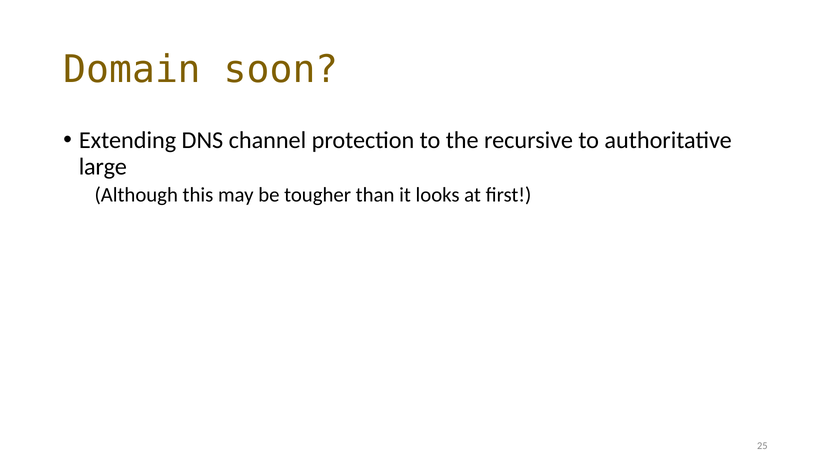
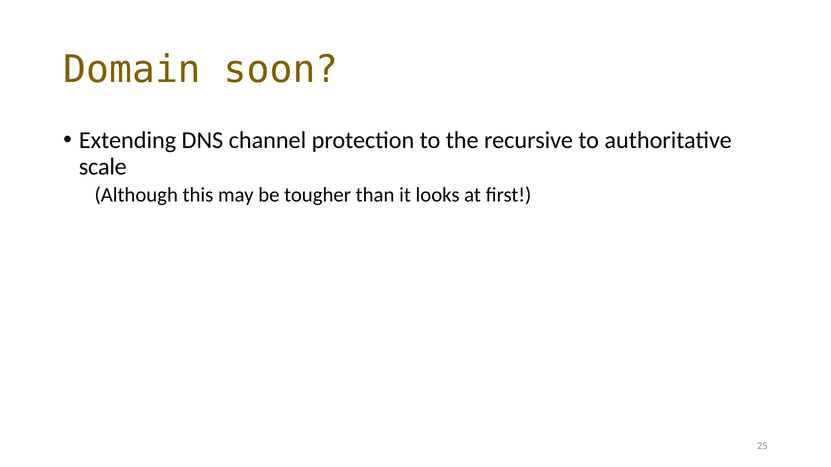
large: large -> scale
